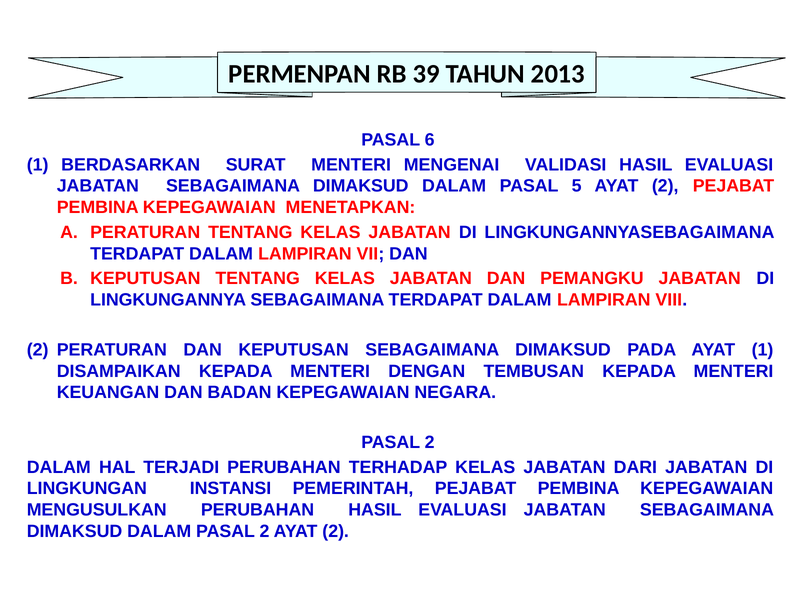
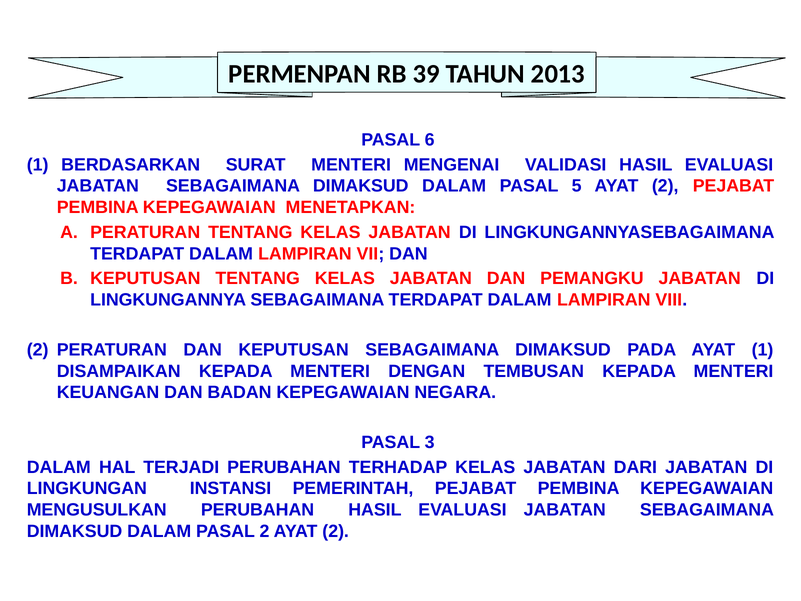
2 at (430, 442): 2 -> 3
